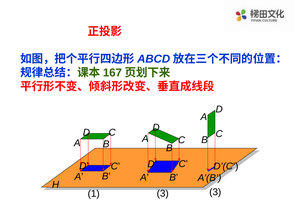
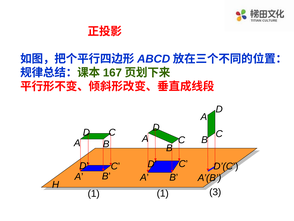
1 3: 3 -> 1
